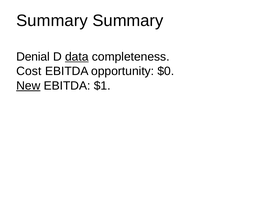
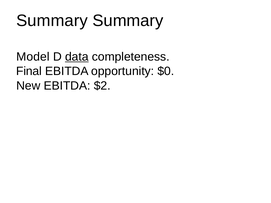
Denial: Denial -> Model
Cost: Cost -> Final
New underline: present -> none
$1: $1 -> $2
